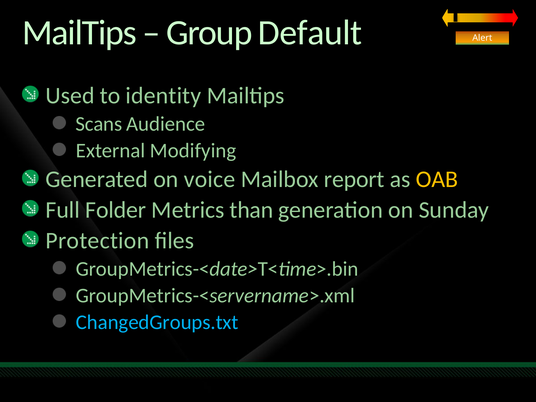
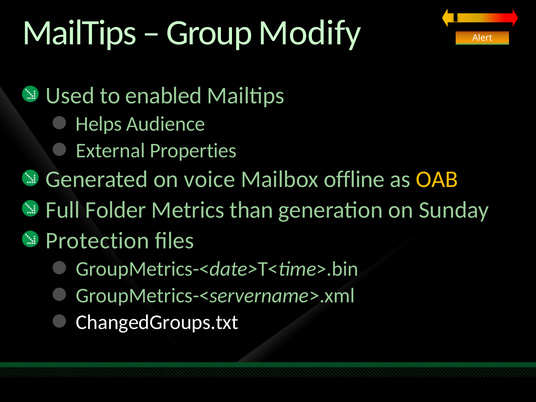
Default: Default -> Modify
identity: identity -> enabled
Scans: Scans -> Helps
Modifying: Modifying -> Properties
report: report -> offline
ChangedGroups.txt colour: light blue -> white
